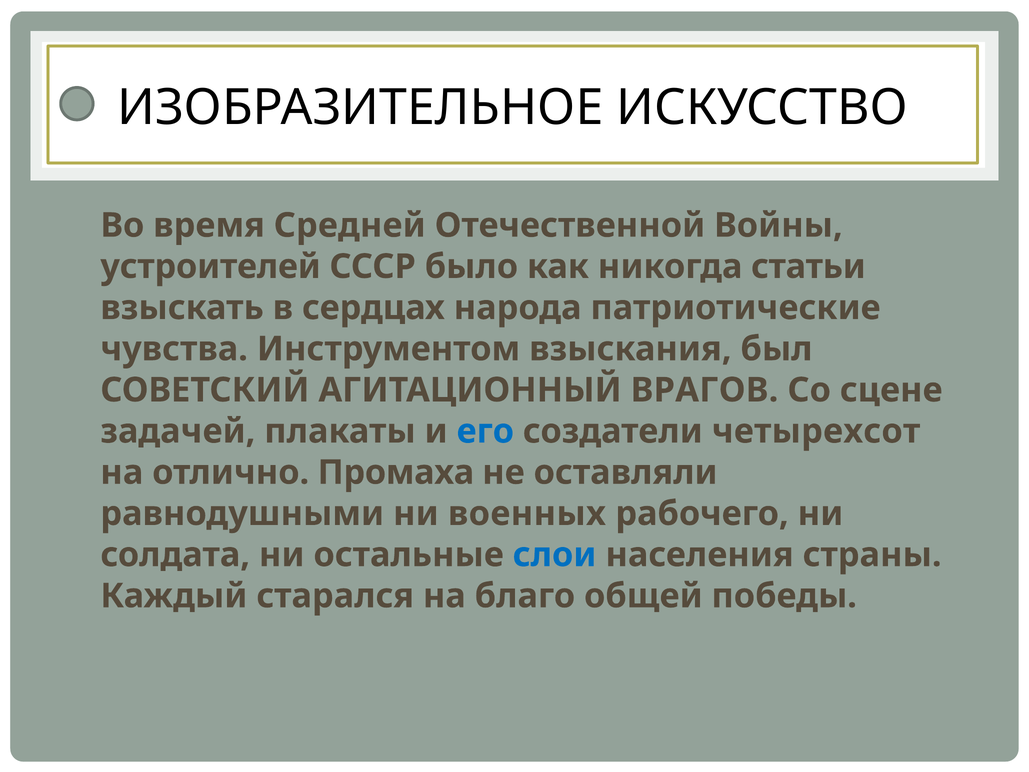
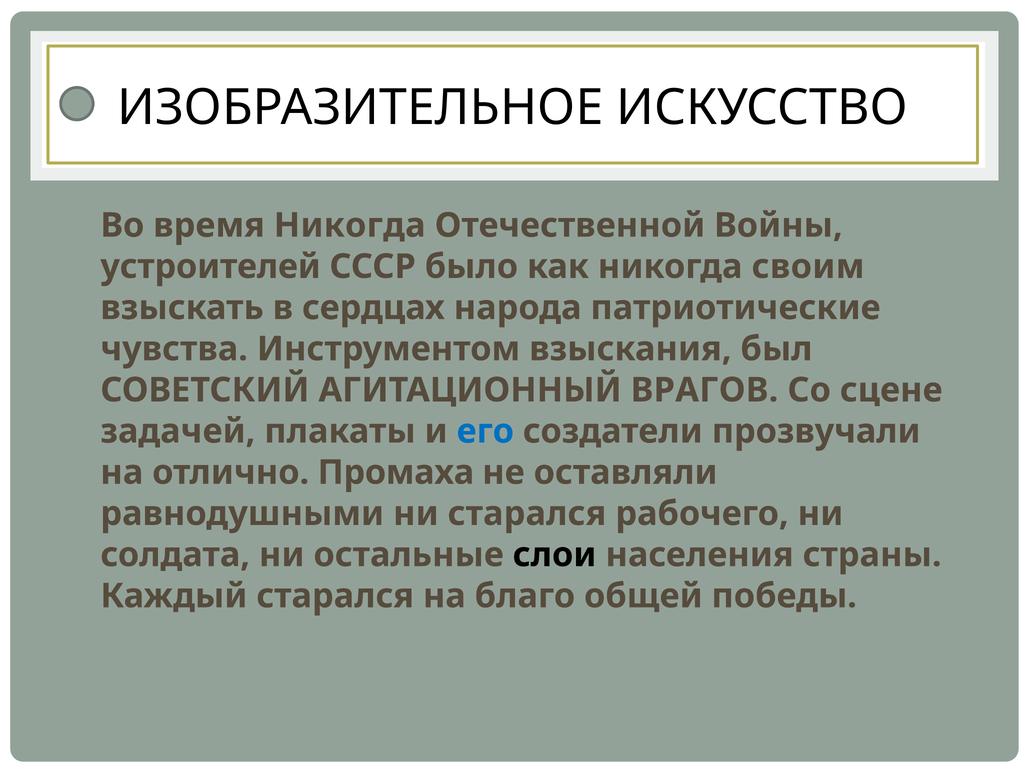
время Средней: Средней -> Никогда
статьи: статьи -> своим
четырехсот: четырехсот -> прозвучали
ни военных: военных -> старался
слои colour: blue -> black
